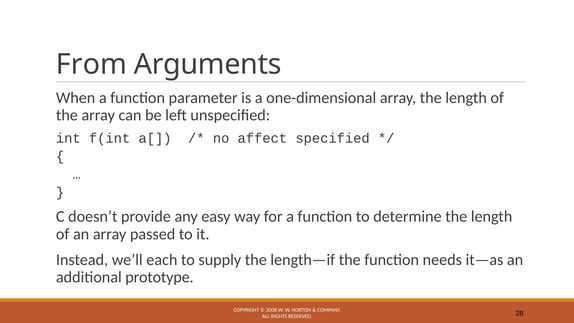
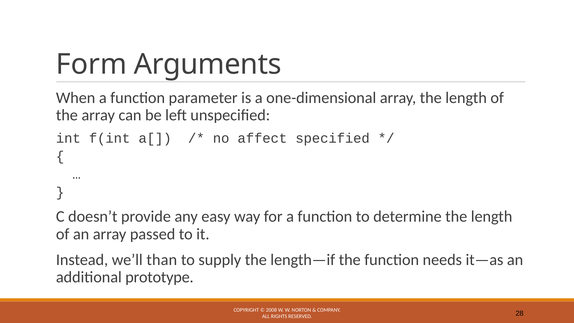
From: From -> Form
each: each -> than
